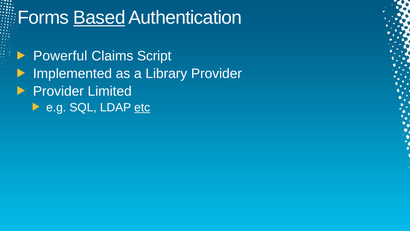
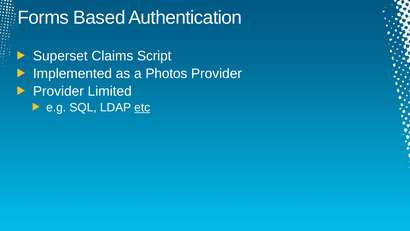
Based underline: present -> none
Powerful: Powerful -> Superset
Library: Library -> Photos
